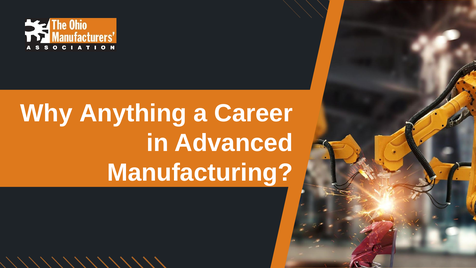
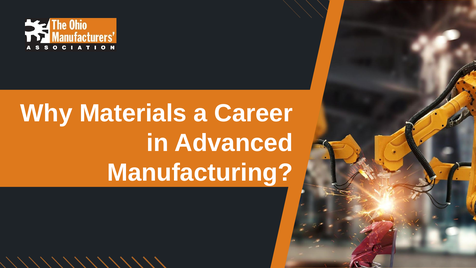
Anything: Anything -> Materials
